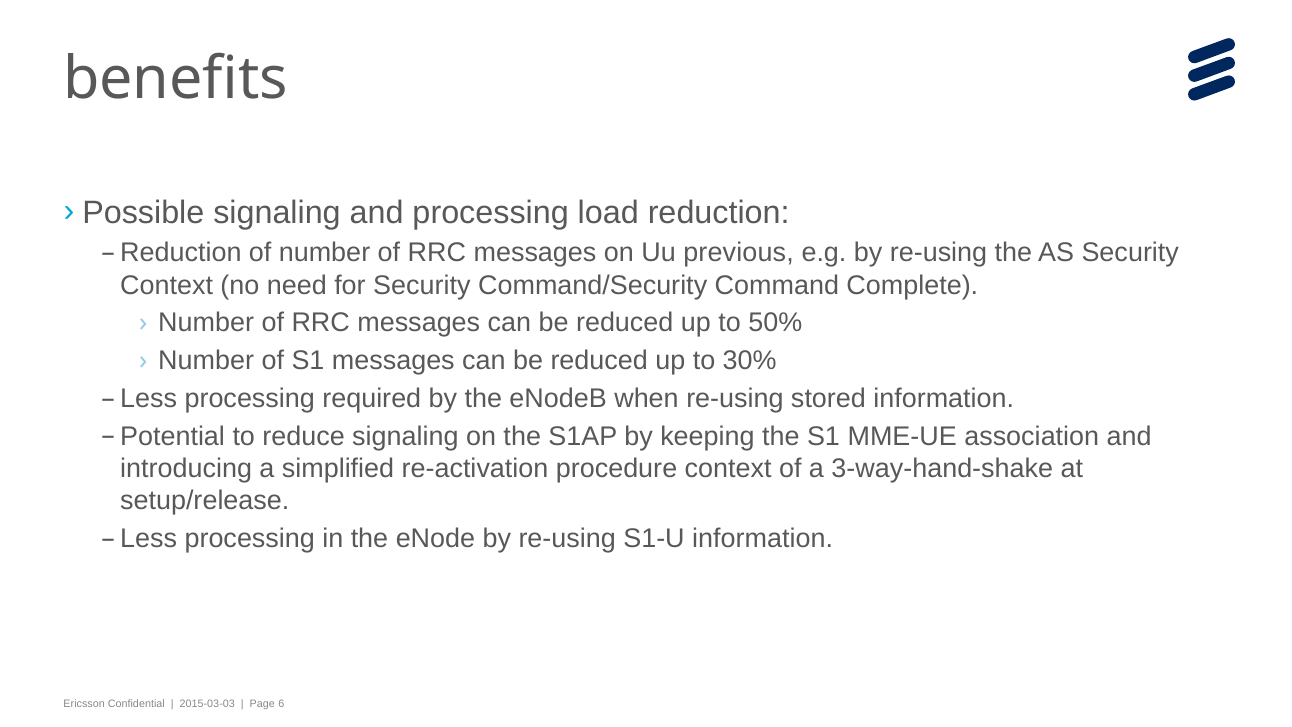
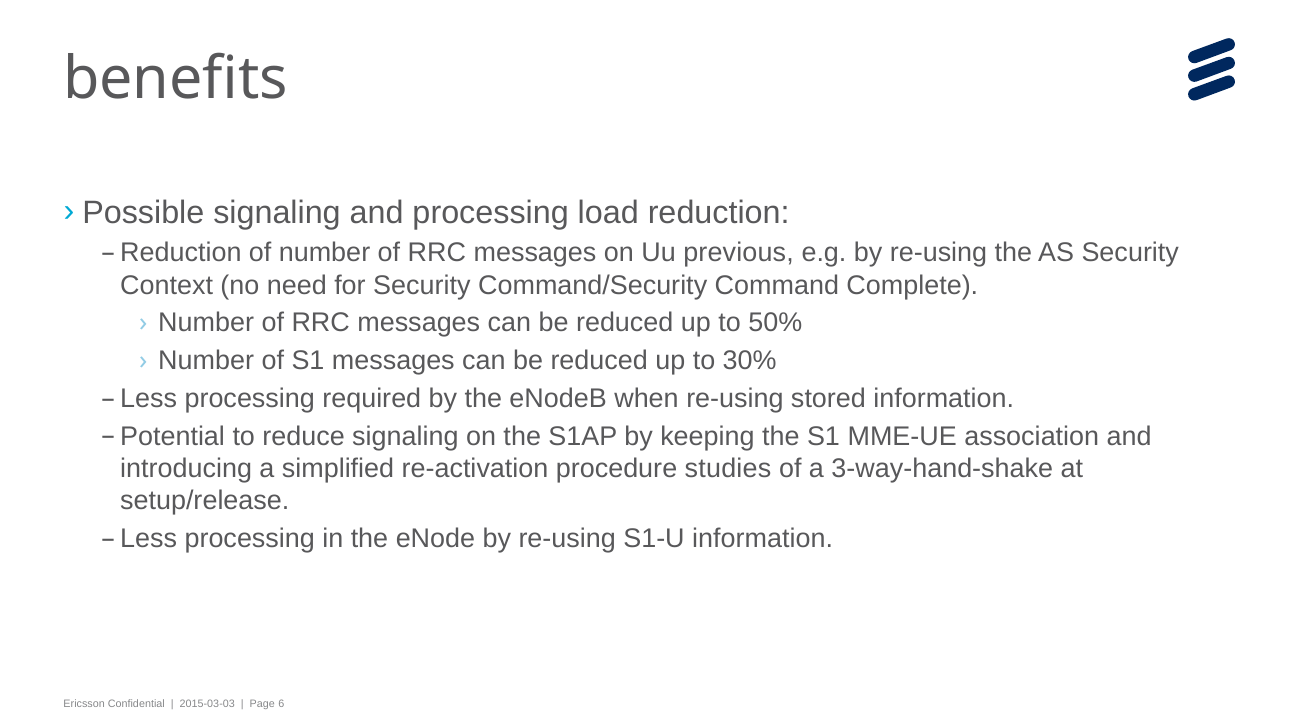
procedure context: context -> studies
